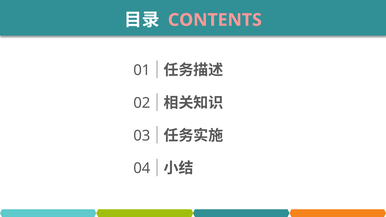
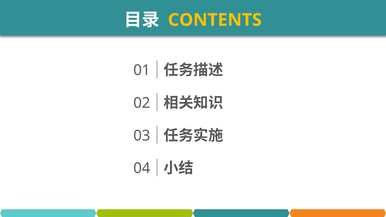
CONTENTS colour: pink -> yellow
